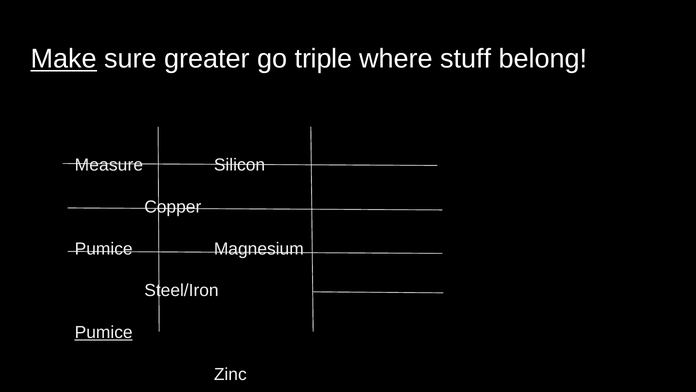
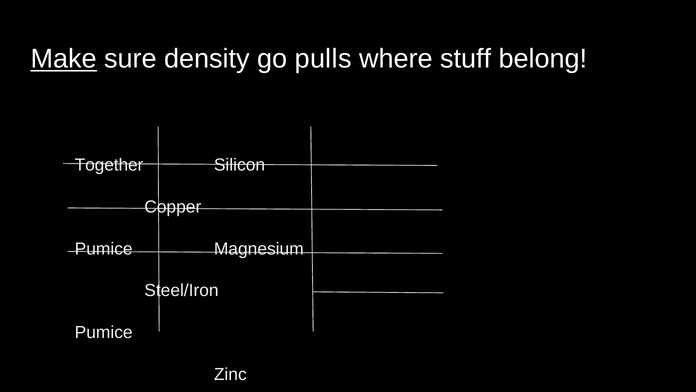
greater: greater -> density
triple: triple -> pulls
Measure: Measure -> Together
Pumice at (104, 332) underline: present -> none
